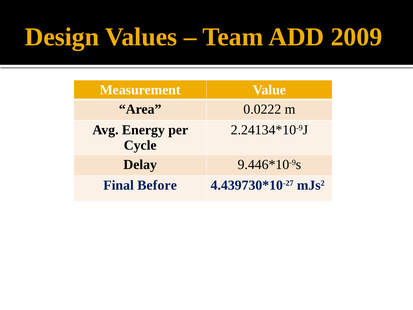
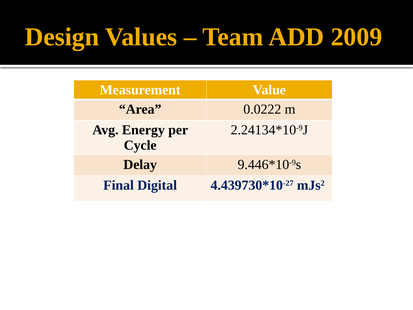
Before: Before -> Digital
